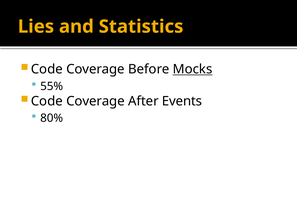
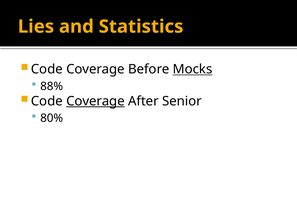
55%: 55% -> 88%
Coverage at (95, 101) underline: none -> present
Events: Events -> Senior
